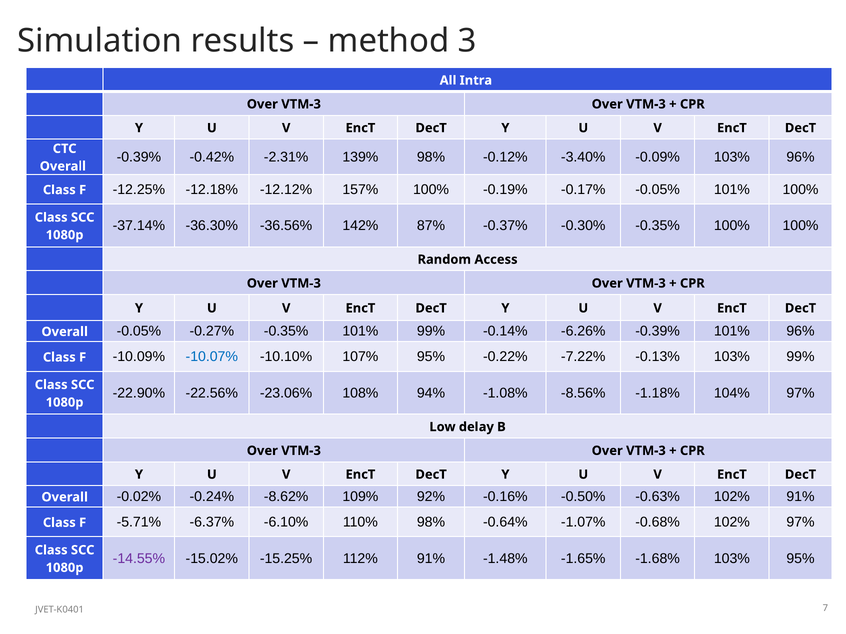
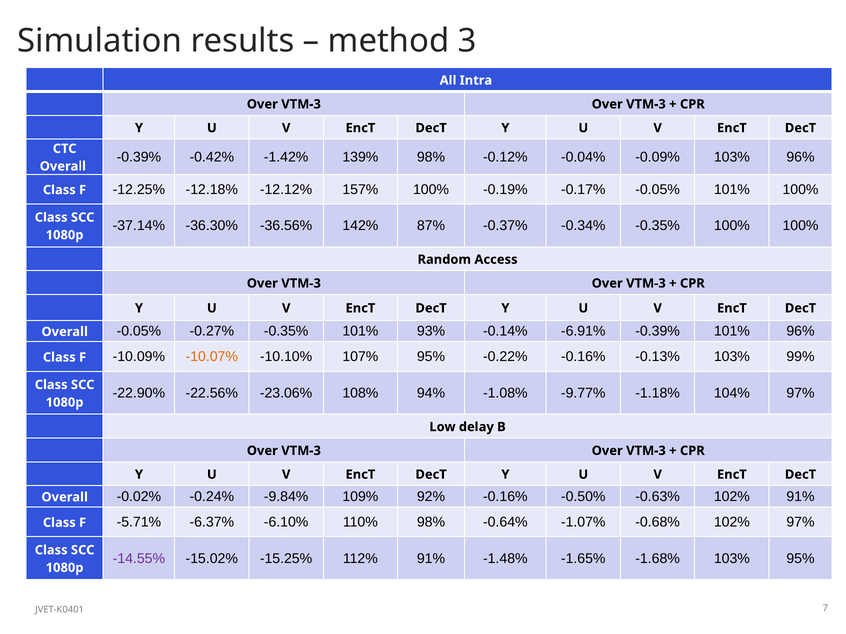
-2.31%: -2.31% -> -1.42%
-3.40%: -3.40% -> -0.04%
-0.30%: -0.30% -> -0.34%
101% 99%: 99% -> 93%
-6.26%: -6.26% -> -6.91%
-10.07% colour: blue -> orange
-0.22% -7.22%: -7.22% -> -0.16%
-8.56%: -8.56% -> -9.77%
-8.62%: -8.62% -> -9.84%
